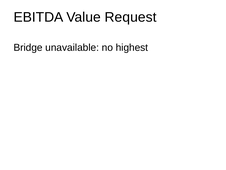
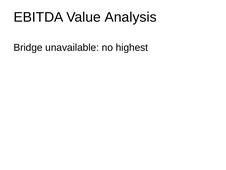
Request: Request -> Analysis
